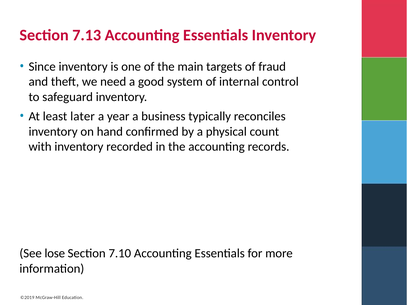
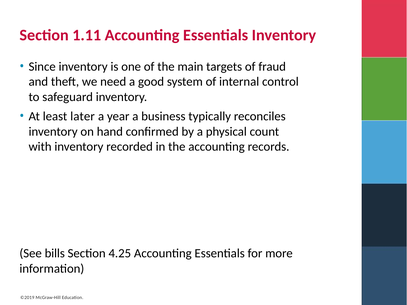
7.13: 7.13 -> 1.11
lose: lose -> bills
7.10: 7.10 -> 4.25
